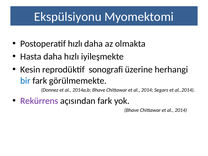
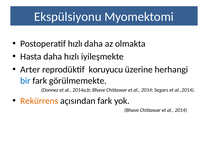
Kesin: Kesin -> Arter
sonografi: sonografi -> koruyucu
Rekürrens colour: purple -> orange
